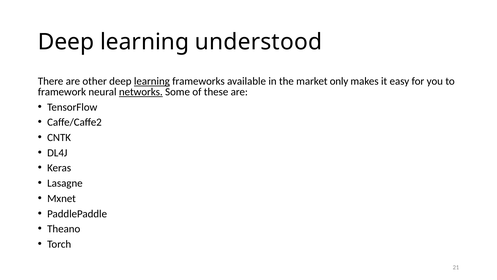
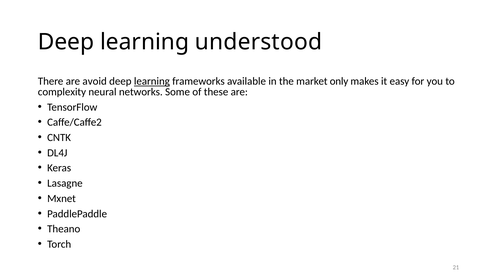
other: other -> avoid
framework: framework -> complexity
networks underline: present -> none
